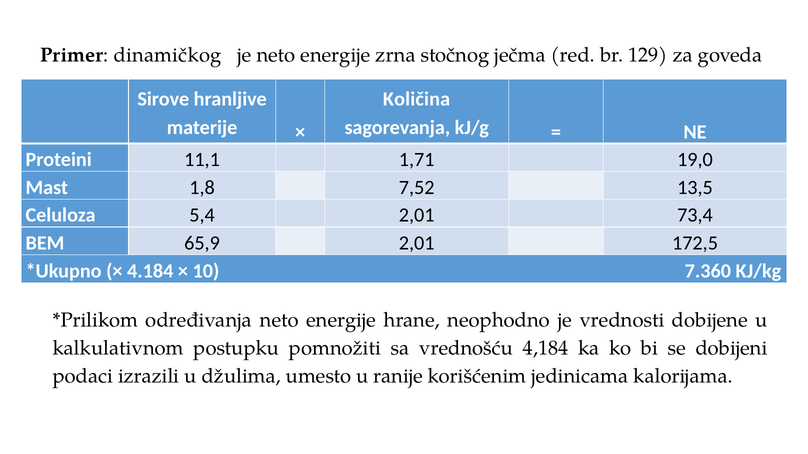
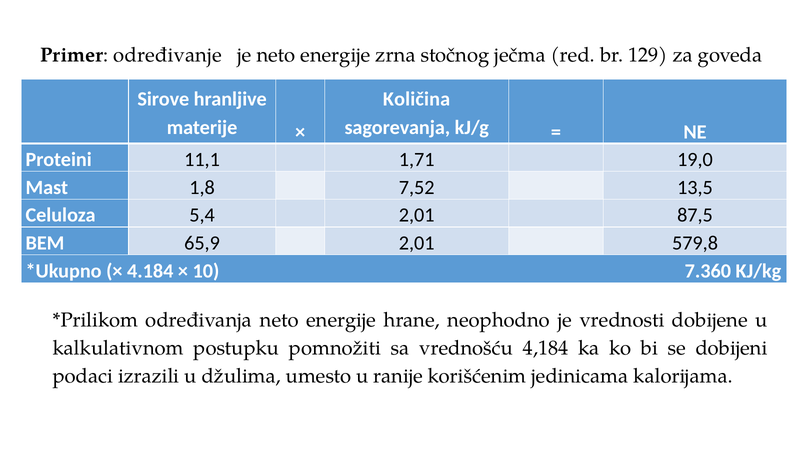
dinamičkog: dinamičkog -> određivanje
73,4: 73,4 -> 87,5
172,5: 172,5 -> 579,8
